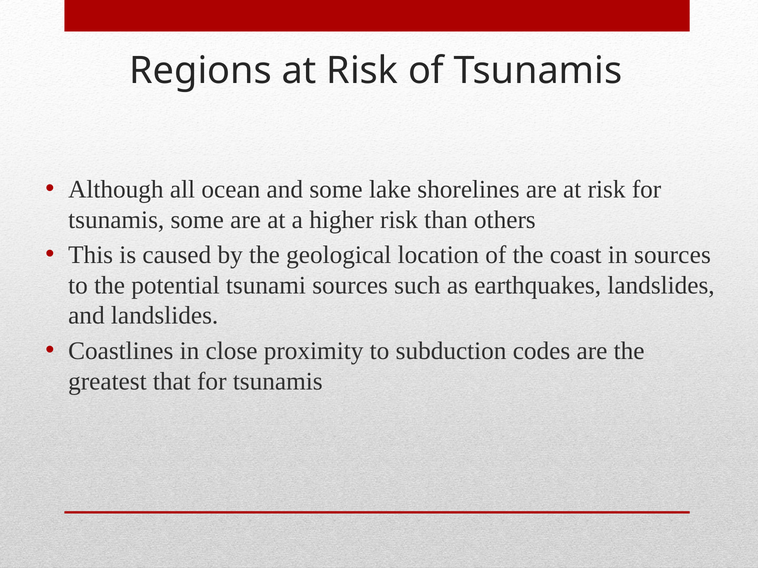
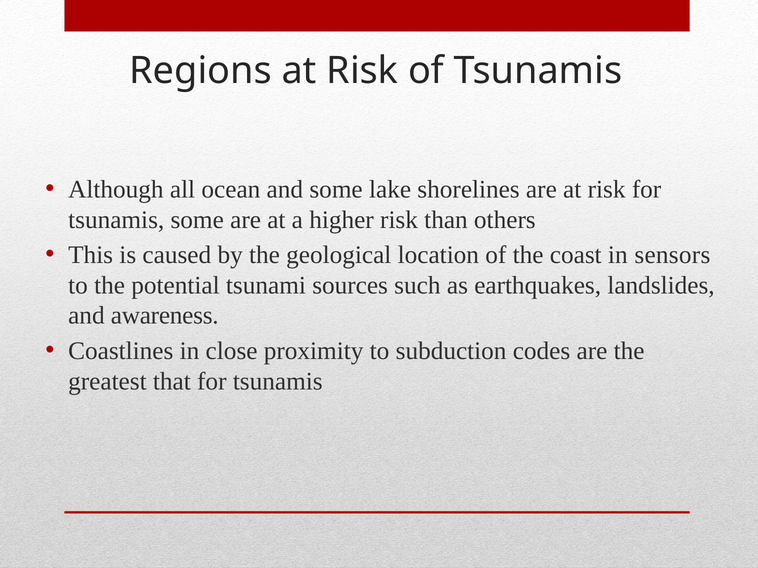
in sources: sources -> sensors
and landslides: landslides -> awareness
